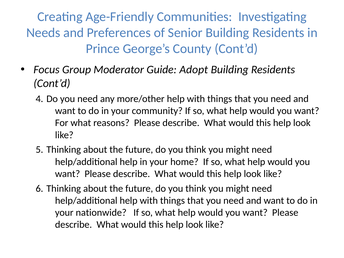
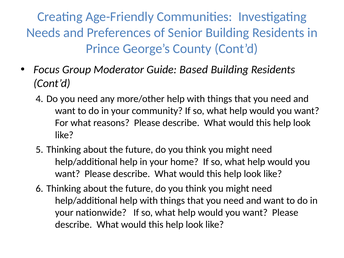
Adopt: Adopt -> Based
